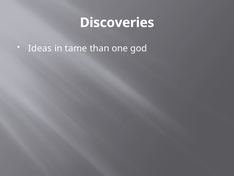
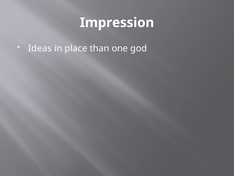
Discoveries: Discoveries -> Impression
tame: tame -> place
